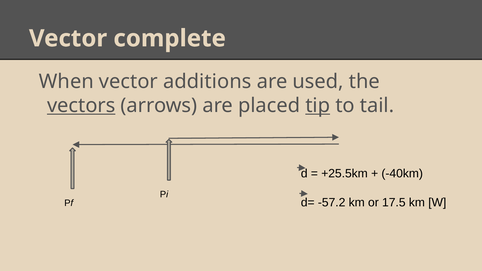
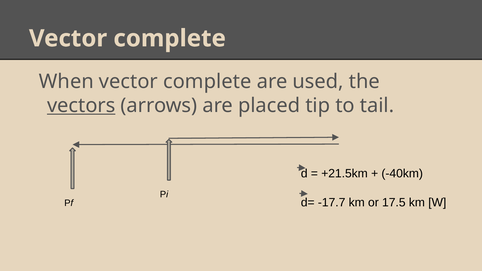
When vector additions: additions -> complete
tip underline: present -> none
+25.5km: +25.5km -> +21.5km
-57.2: -57.2 -> -17.7
